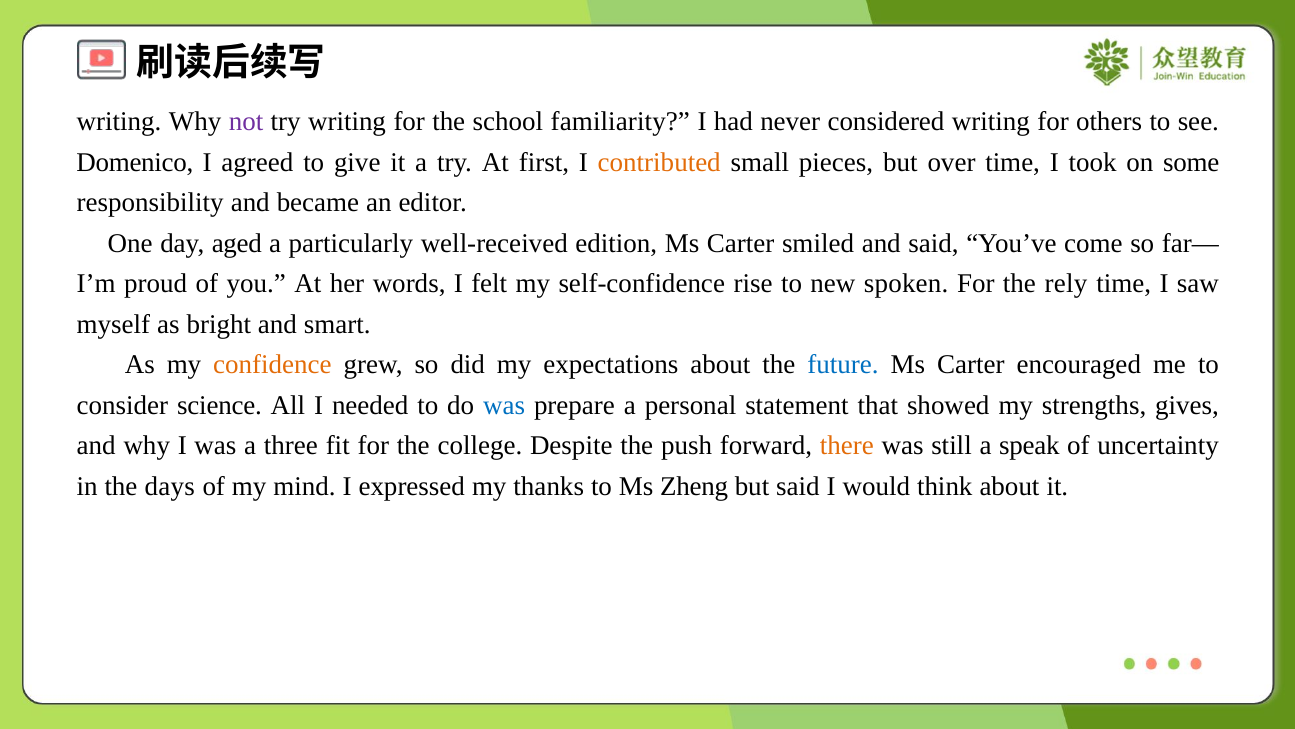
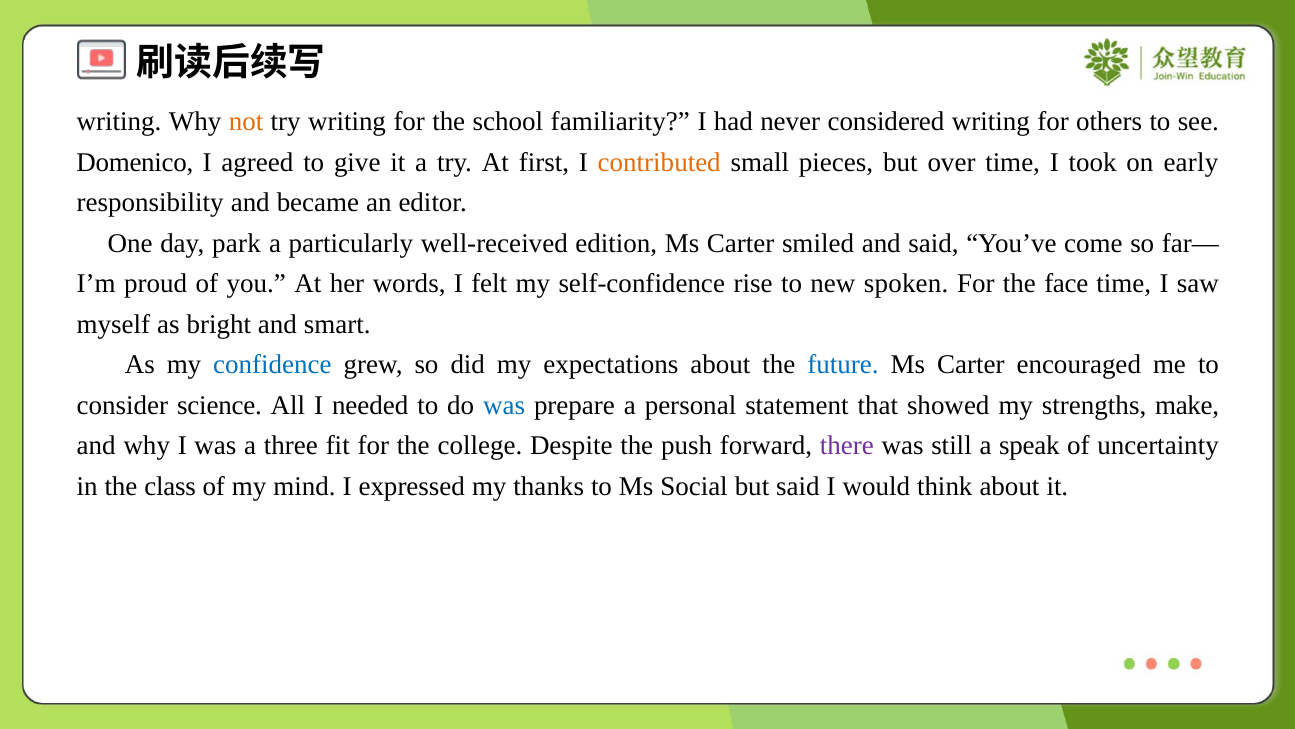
not colour: purple -> orange
some: some -> early
aged: aged -> park
rely: rely -> face
confidence colour: orange -> blue
gives: gives -> make
there colour: orange -> purple
days: days -> class
Zheng: Zheng -> Social
